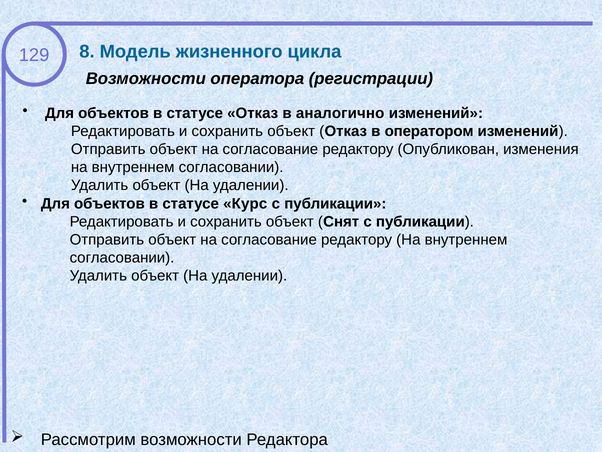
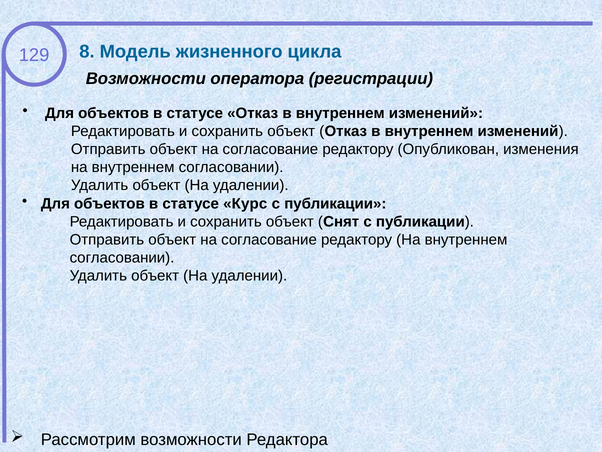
статусе Отказ в аналогично: аналогично -> внутреннем
объект Отказ в оператором: оператором -> внутреннем
